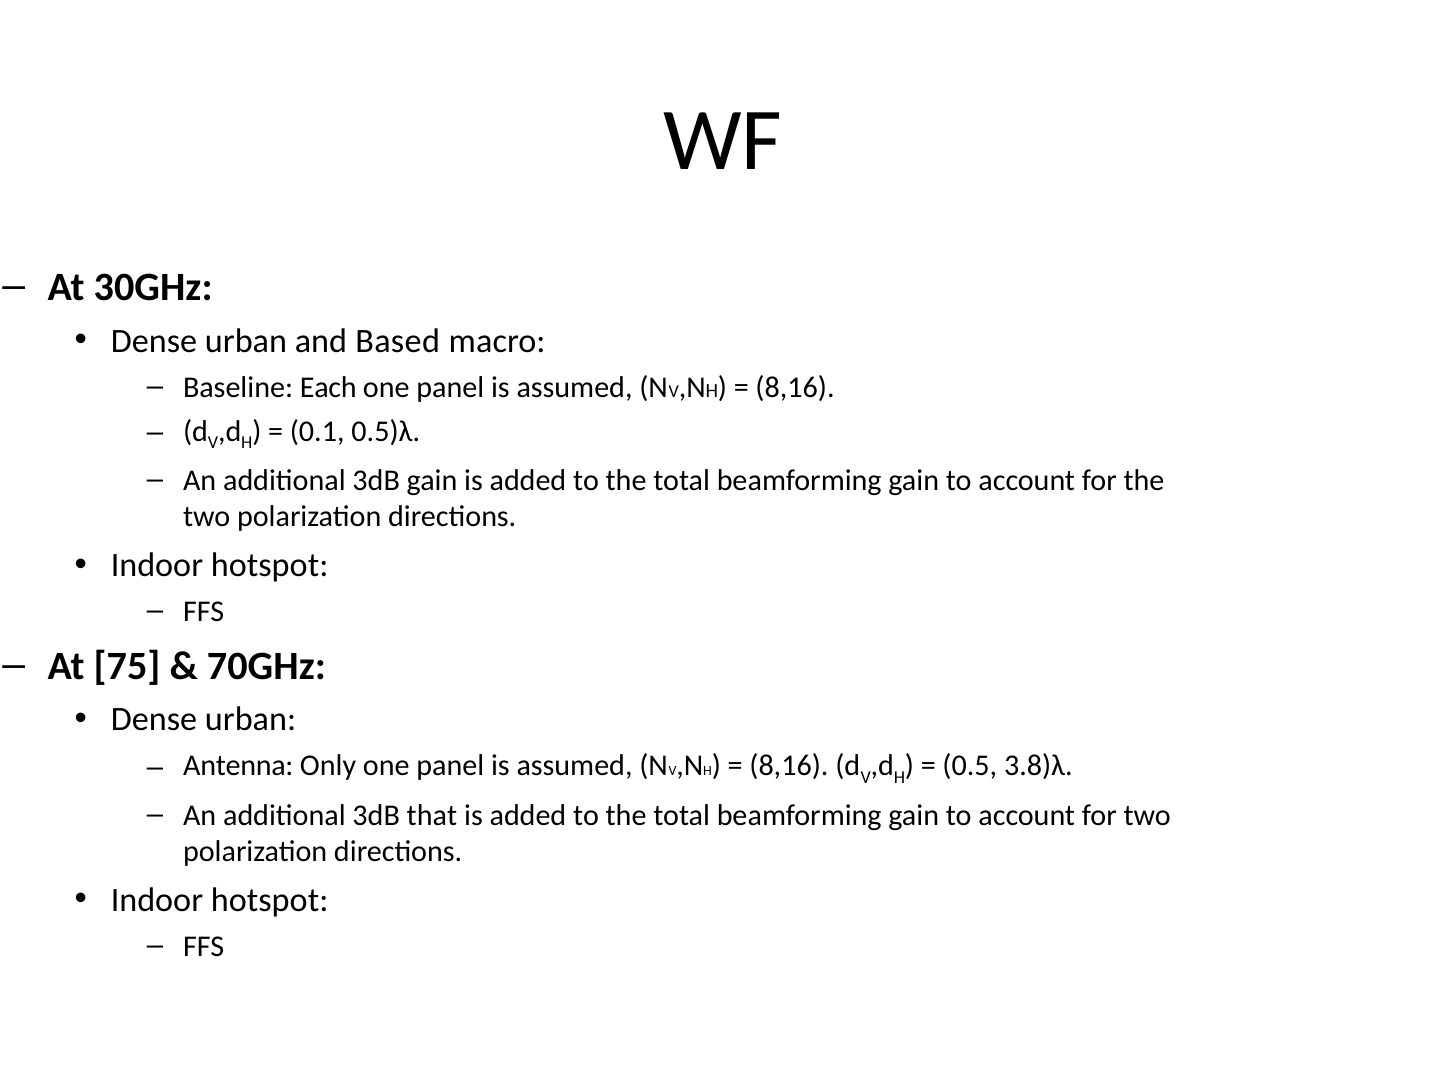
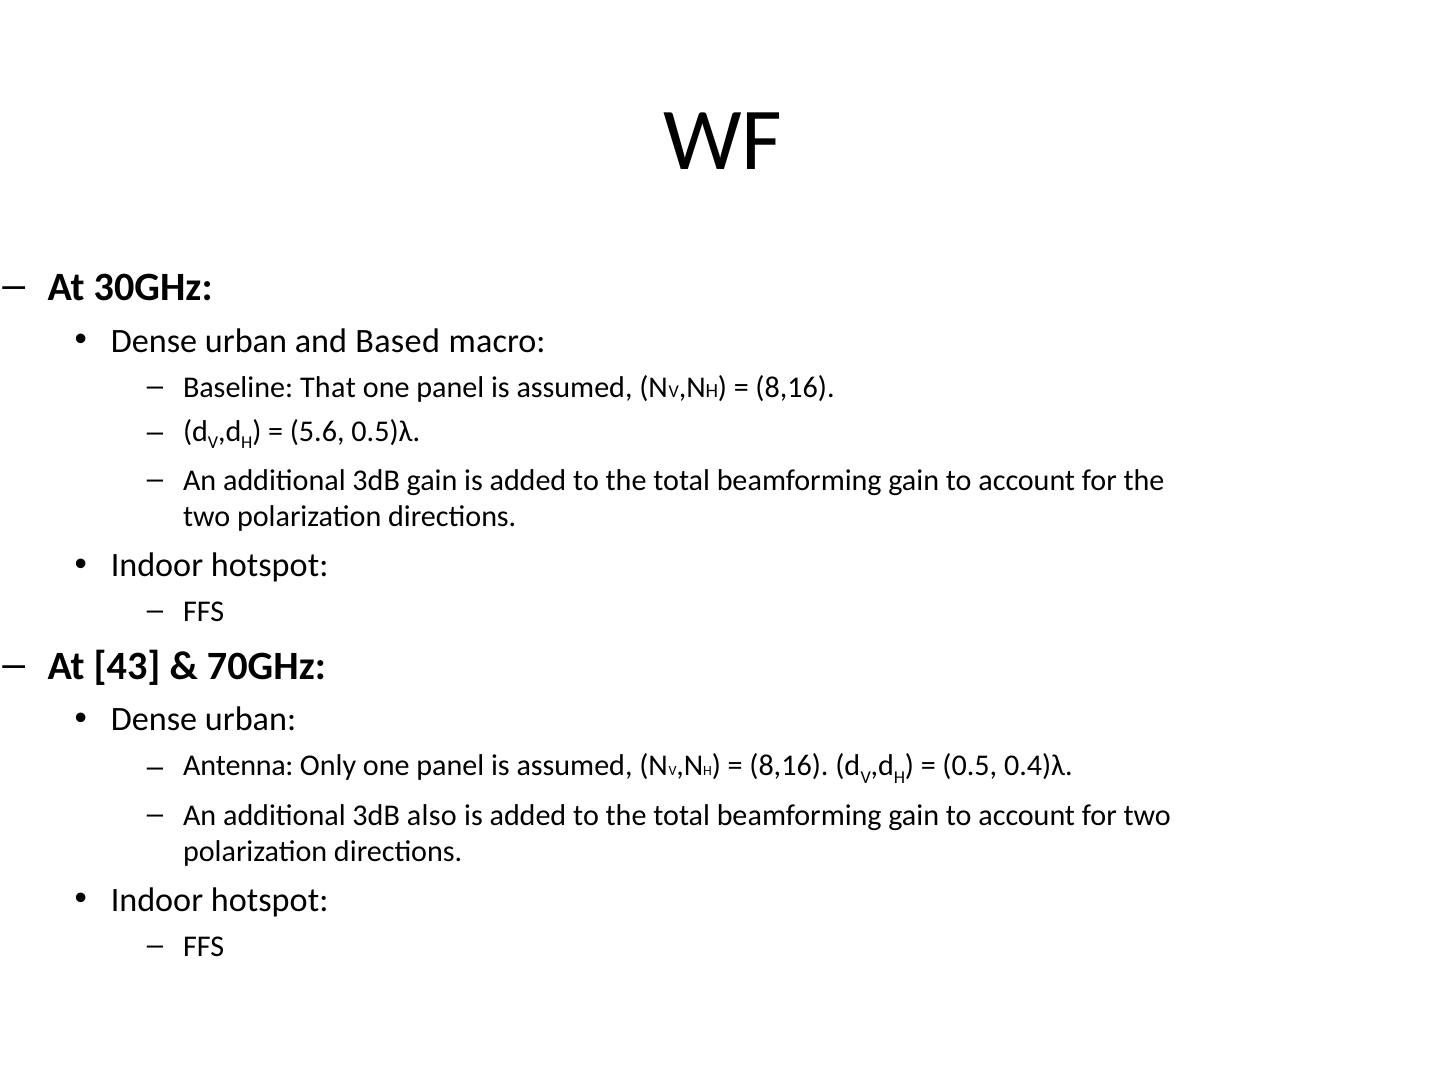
Each: Each -> That
0.1: 0.1 -> 5.6
75: 75 -> 43
3.8)λ: 3.8)λ -> 0.4)λ
that: that -> also
